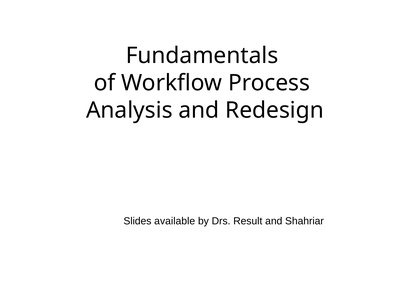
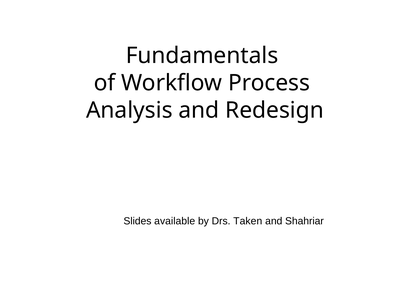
Result: Result -> Taken
